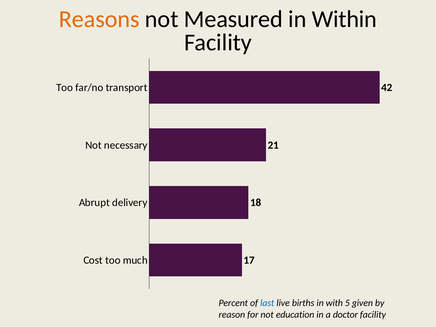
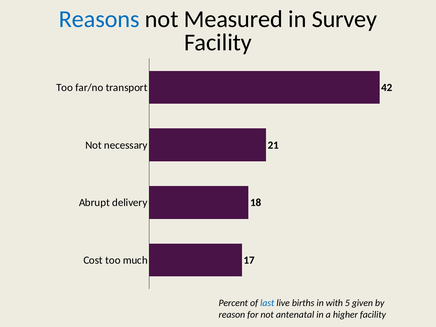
Reasons colour: orange -> blue
Within: Within -> Survey
education: education -> antenatal
doctor: doctor -> higher
